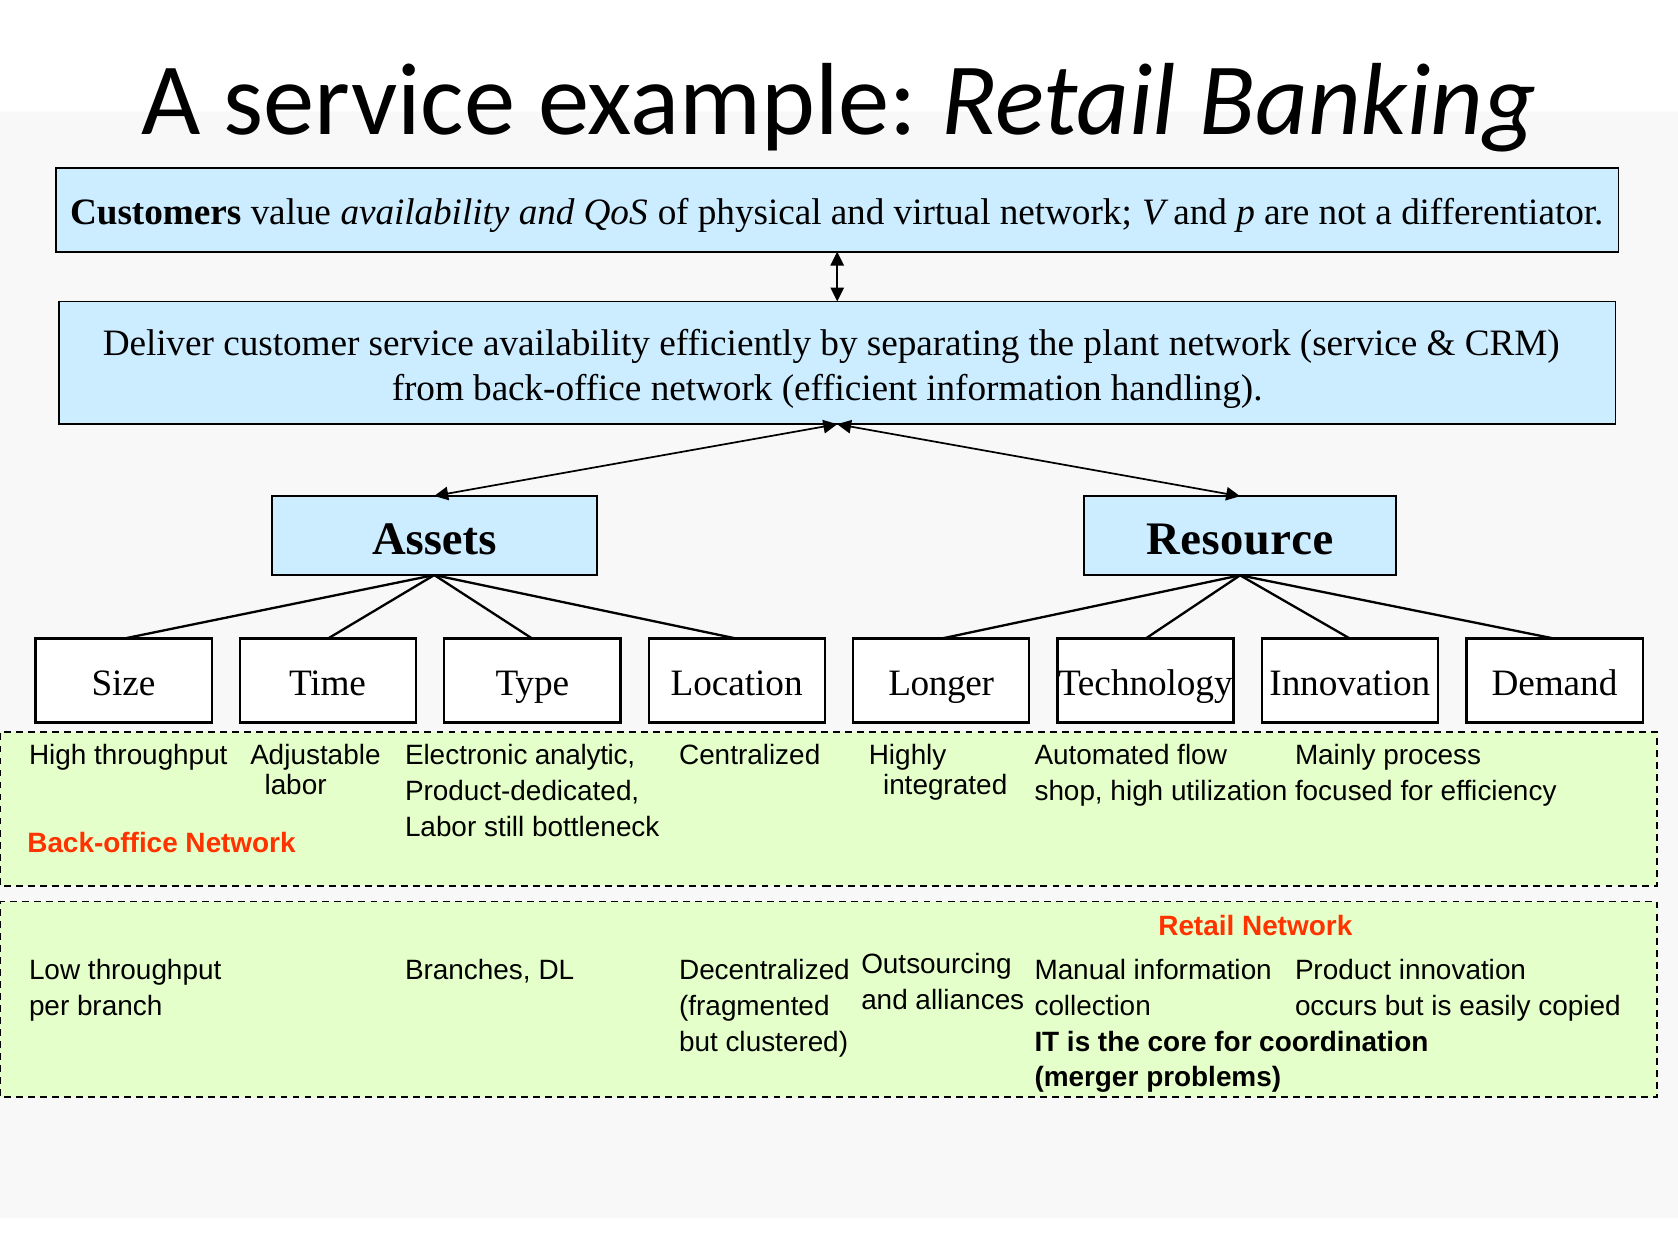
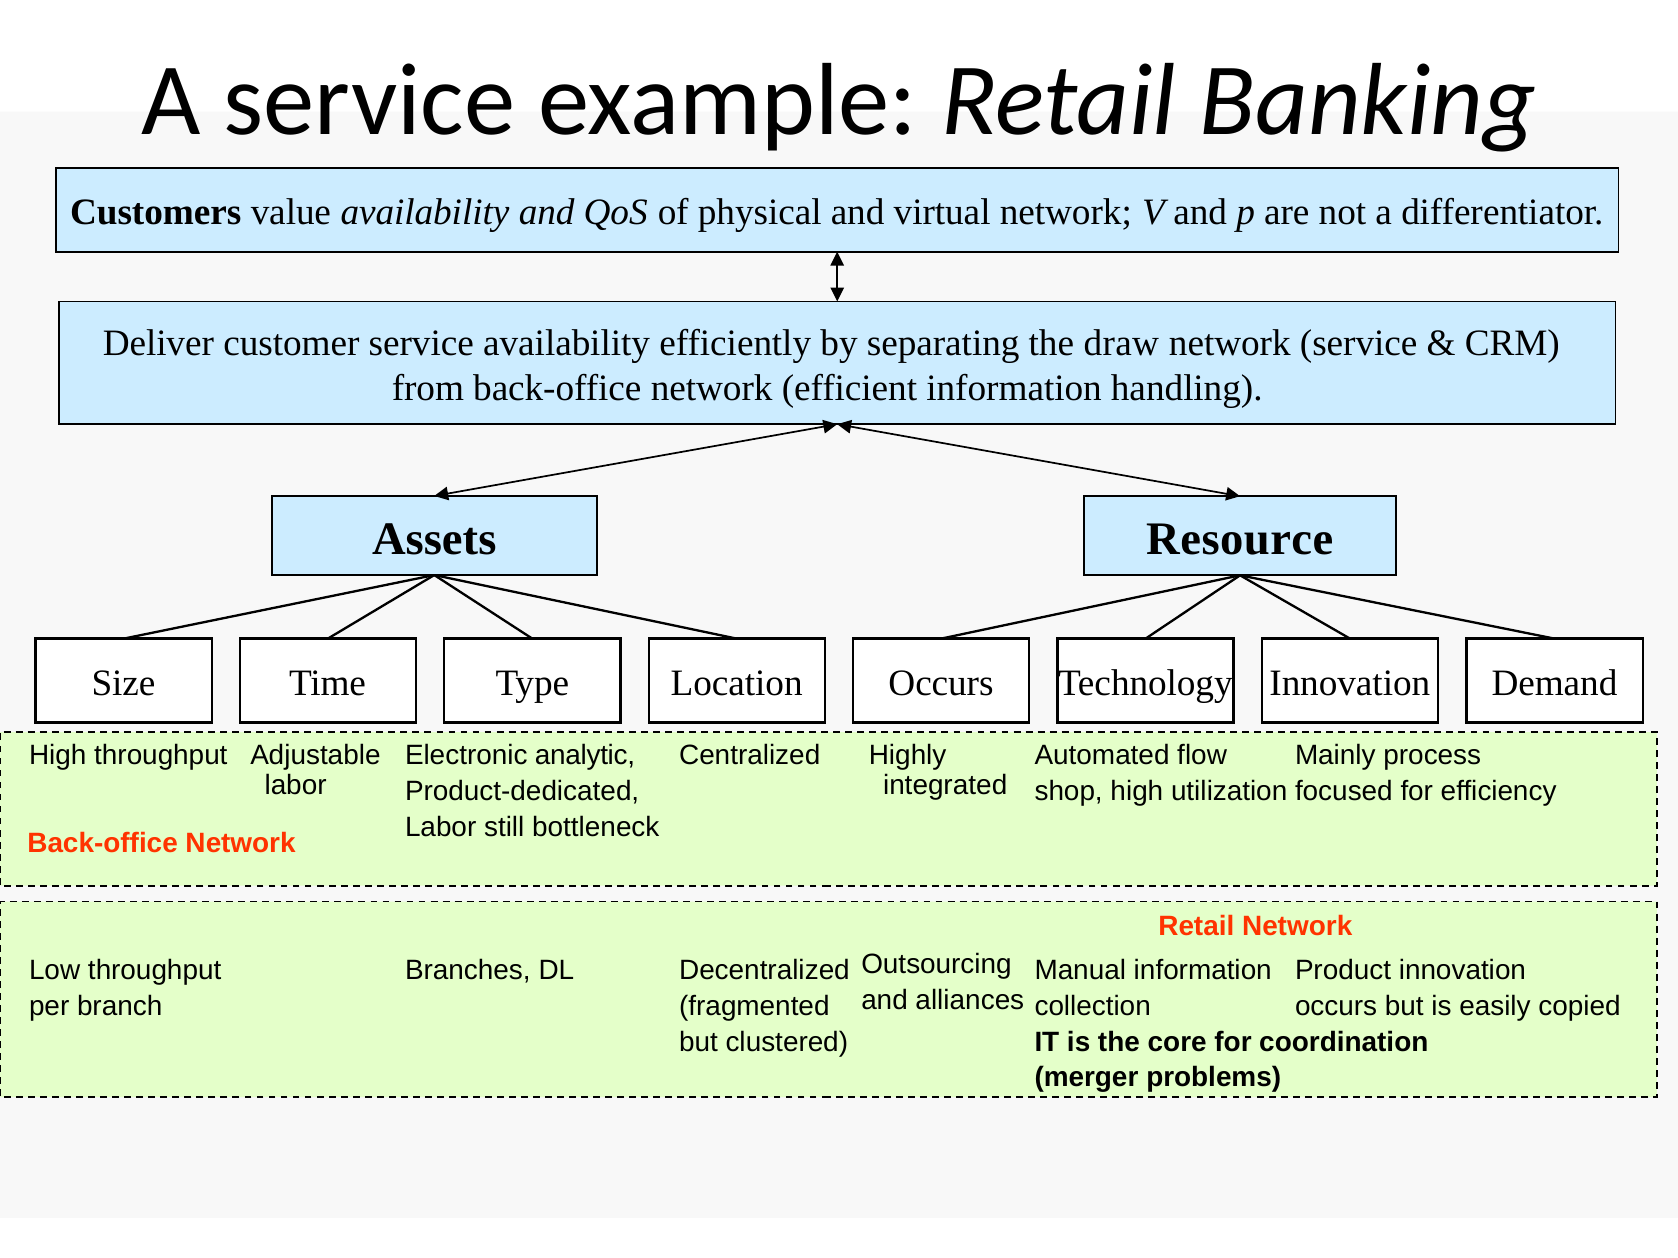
plant: plant -> draw
Longer at (941, 683): Longer -> Occurs
